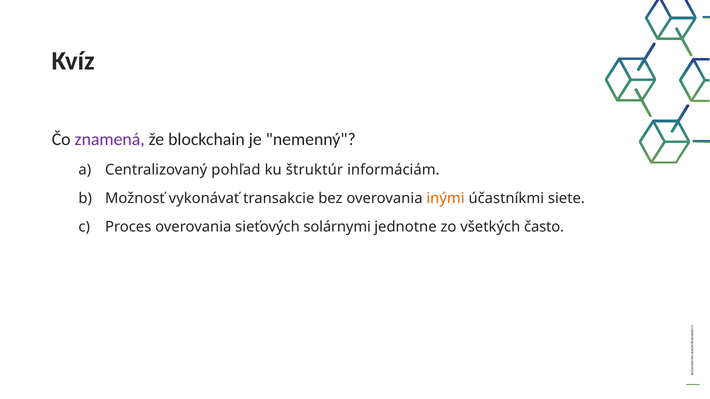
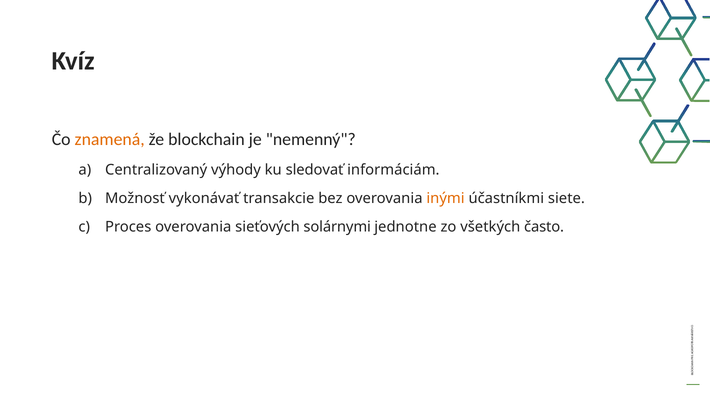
znamená colour: purple -> orange
pohľad: pohľad -> výhody
štruktúr: štruktúr -> sledovať
